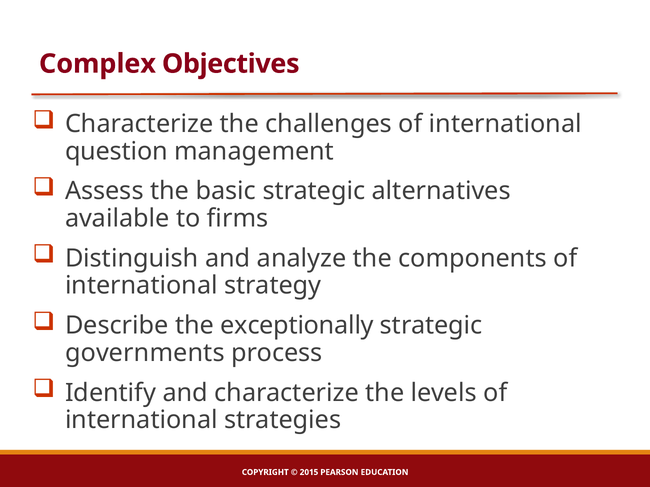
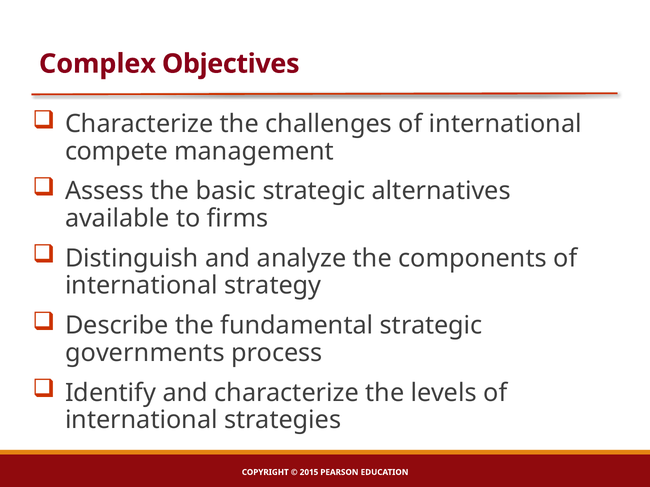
question: question -> compete
exceptionally: exceptionally -> fundamental
